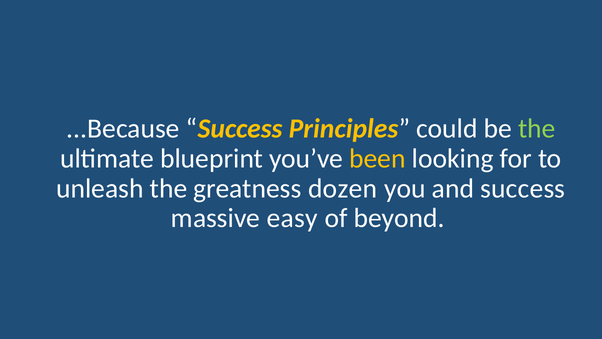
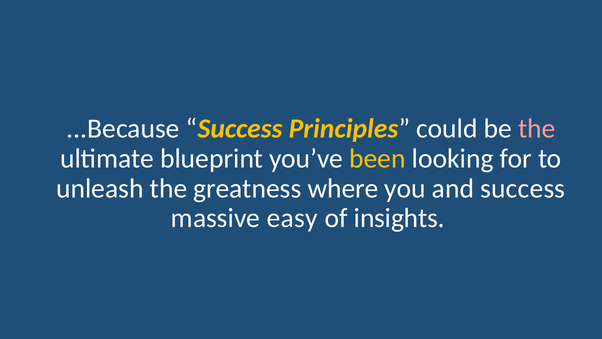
the at (537, 129) colour: light green -> pink
dozen: dozen -> where
beyond: beyond -> insights
